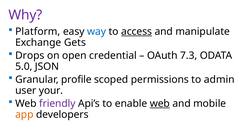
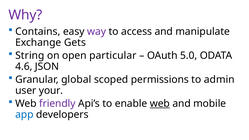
Platform: Platform -> Contains
way colour: blue -> purple
access underline: present -> none
Drops: Drops -> String
credential: credential -> particular
7.3: 7.3 -> 5.0
5.0: 5.0 -> 4.6
profile: profile -> global
app colour: orange -> blue
